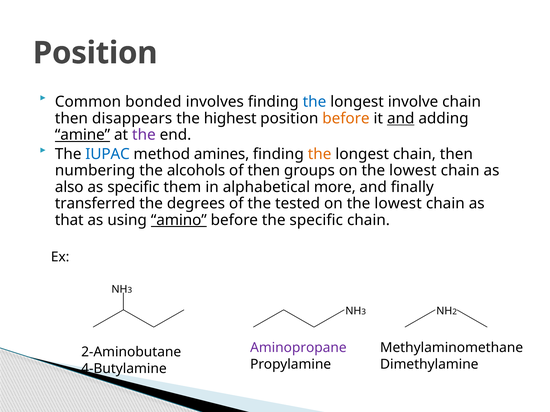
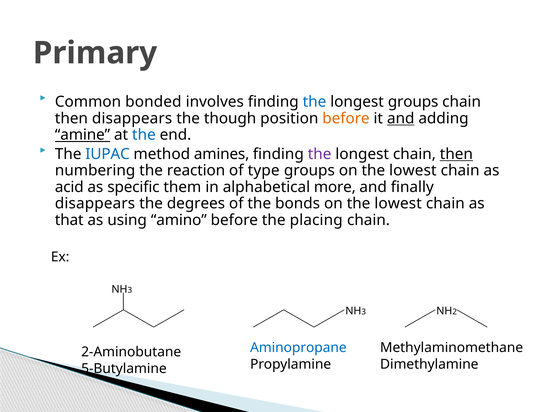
Position at (95, 53): Position -> Primary
longest involve: involve -> groups
highest: highest -> though
the at (144, 135) colour: purple -> blue
the at (320, 154) colour: orange -> purple
then at (456, 154) underline: none -> present
alcohols: alcohols -> reaction
of then: then -> type
also: also -> acid
transferred at (95, 204): transferred -> disappears
tested: tested -> bonds
amino underline: present -> none
the specific: specific -> placing
Aminopropane colour: purple -> blue
4-Butylamine: 4-Butylamine -> 5-Butylamine
